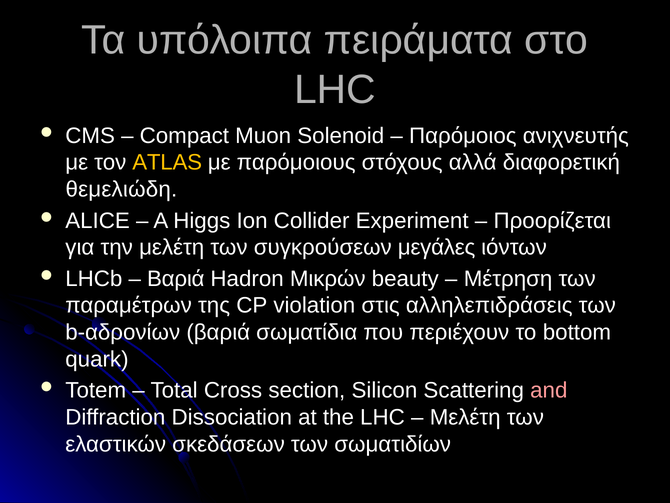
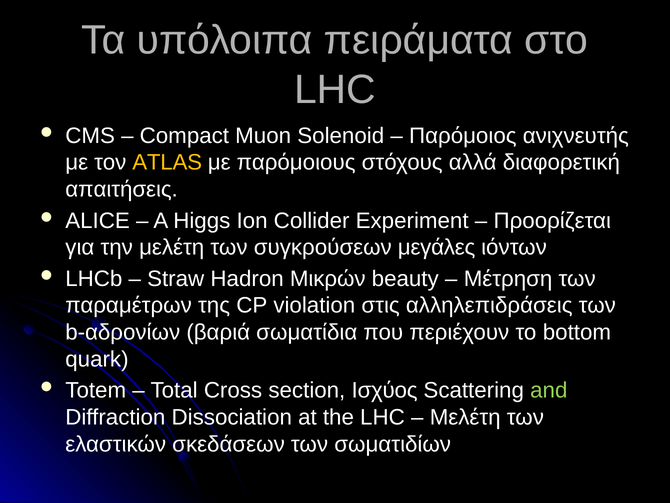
θεμελιώδη: θεμελιώδη -> απαιτήσεις
Βαριά at (176, 278): Βαριά -> Straw
Silicon: Silicon -> Ισχύος
and colour: pink -> light green
